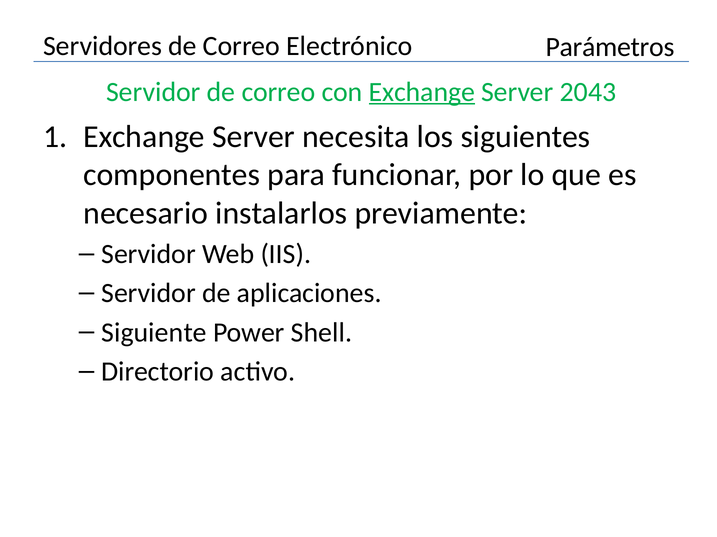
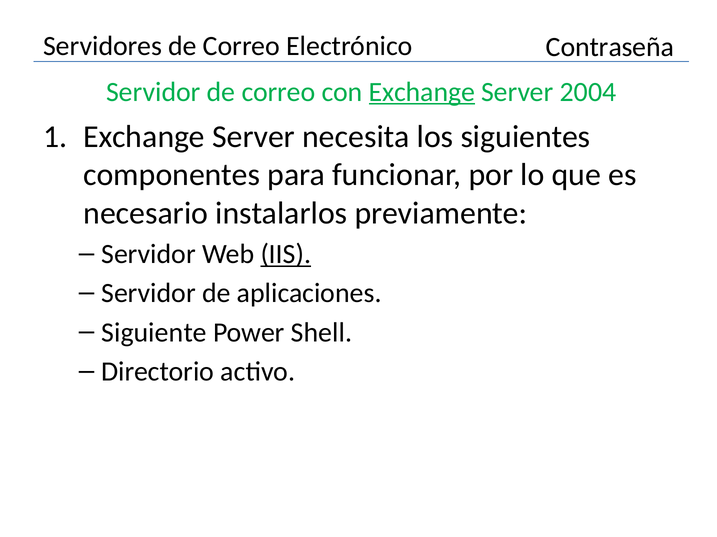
Parámetros: Parámetros -> Contraseña
2043: 2043 -> 2004
IIS underline: none -> present
